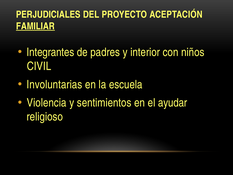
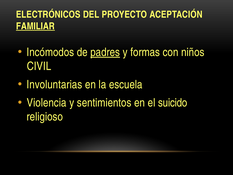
PERJUDICIALES: PERJUDICIALES -> ELECTRÓNICOS
Integrantes: Integrantes -> Incómodos
padres underline: none -> present
interior: interior -> formas
ayudar: ayudar -> suicido
